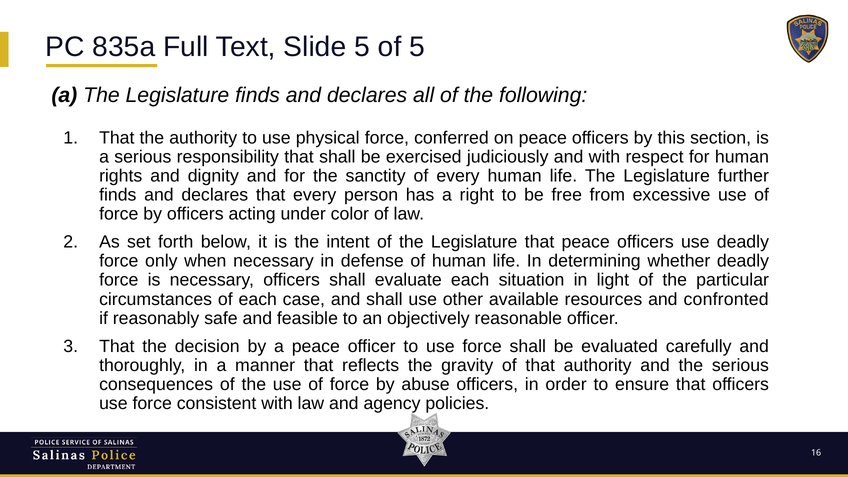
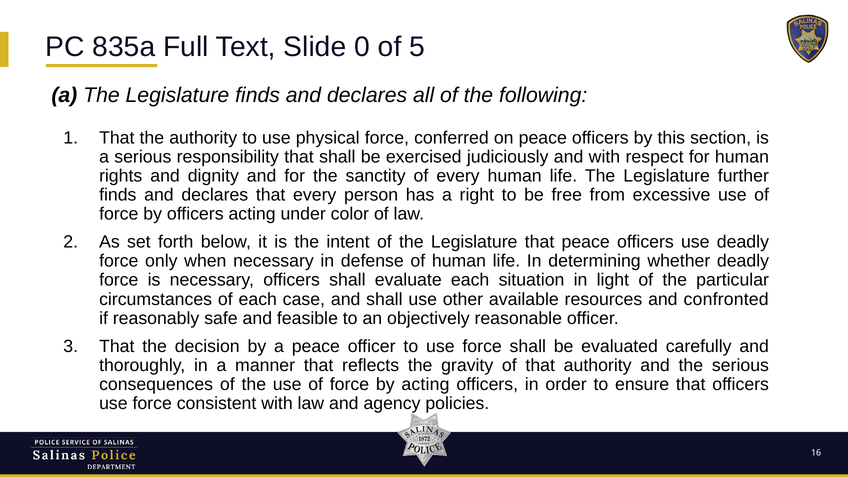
Slide 5: 5 -> 0
by abuse: abuse -> acting
